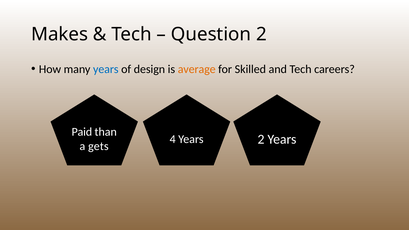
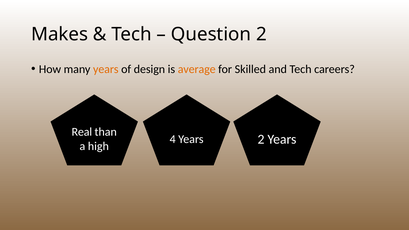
years at (106, 69) colour: blue -> orange
Paid: Paid -> Real
gets: gets -> high
